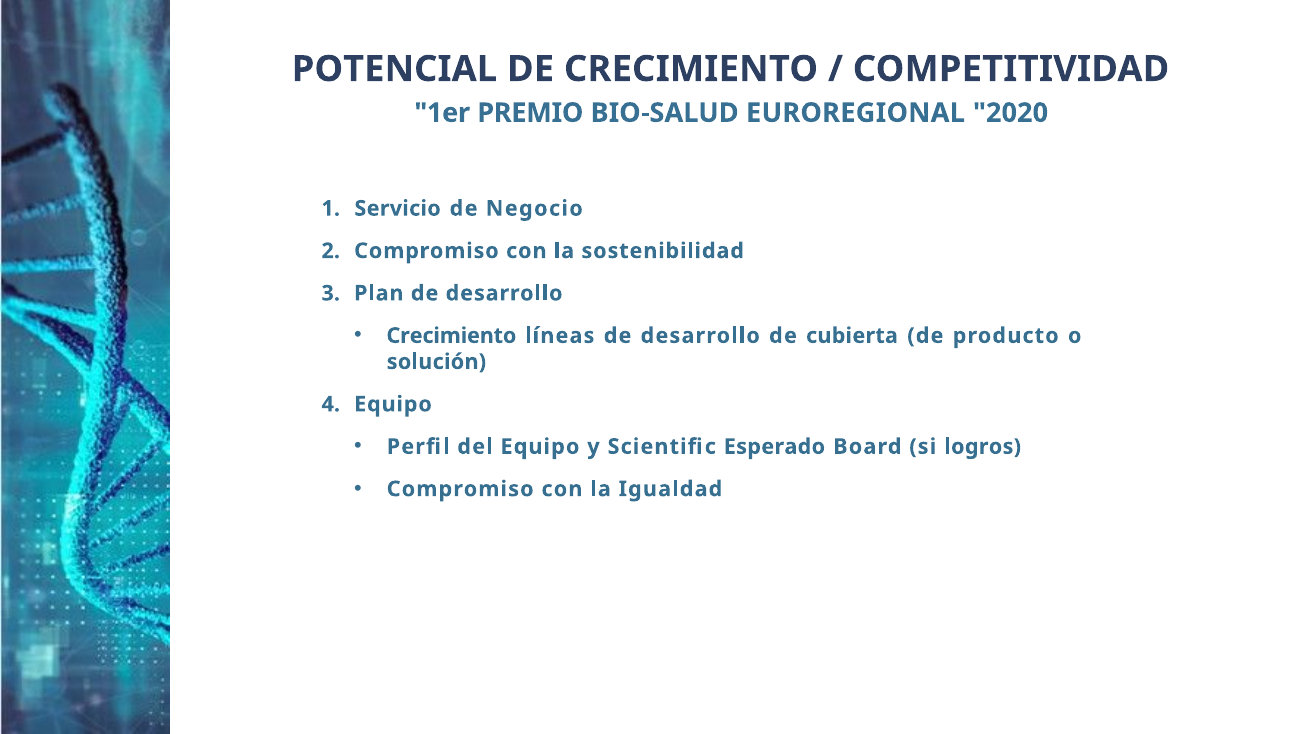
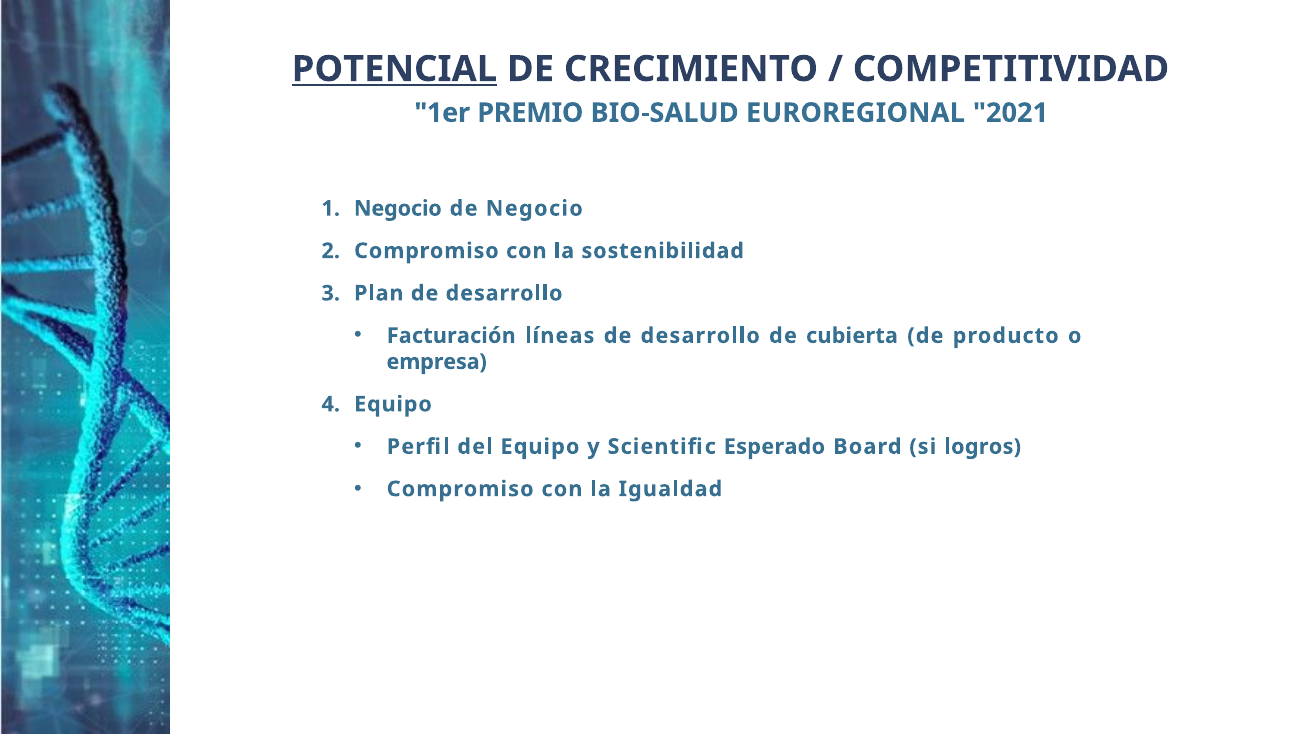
POTENCIAL underline: none -> present
2020: 2020 -> 2021
Servicio at (398, 208): Servicio -> Negocio
Crecimiento at (451, 335): Crecimiento -> Facturación
solución: solución -> empresa
